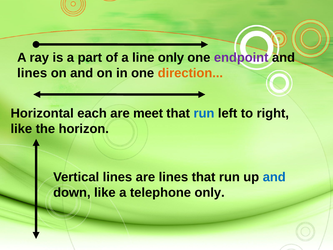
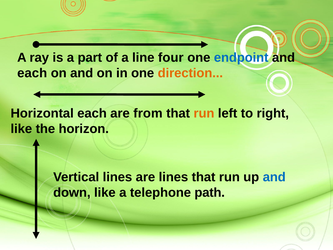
line only: only -> four
endpoint colour: purple -> blue
lines at (32, 73): lines -> each
meet: meet -> from
run at (204, 113) colour: blue -> orange
telephone only: only -> path
